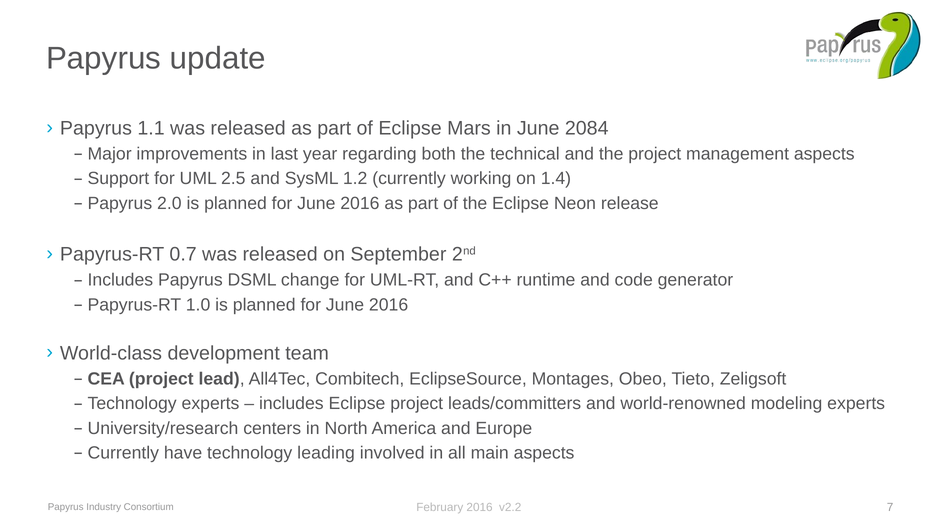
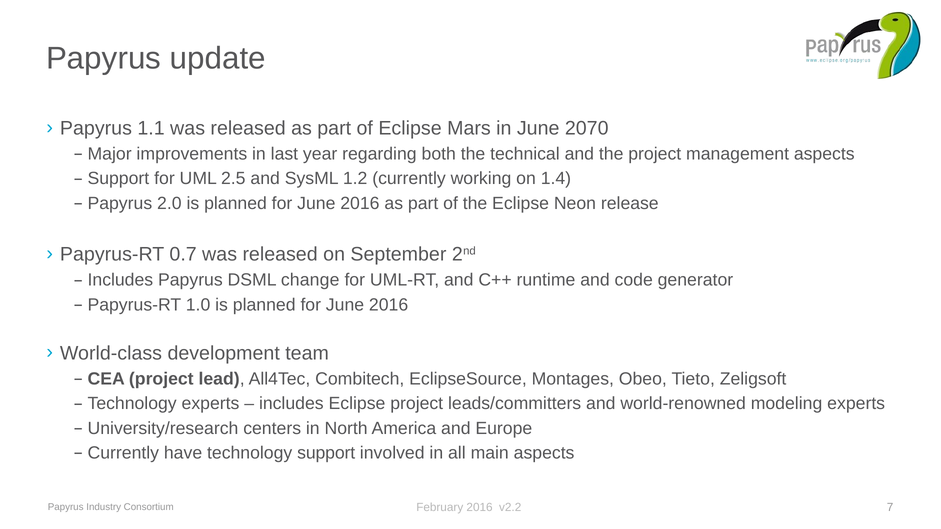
2084: 2084 -> 2070
technology leading: leading -> support
